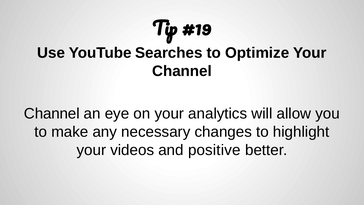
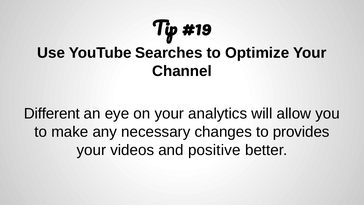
Channel at (52, 113): Channel -> Different
highlight: highlight -> provides
